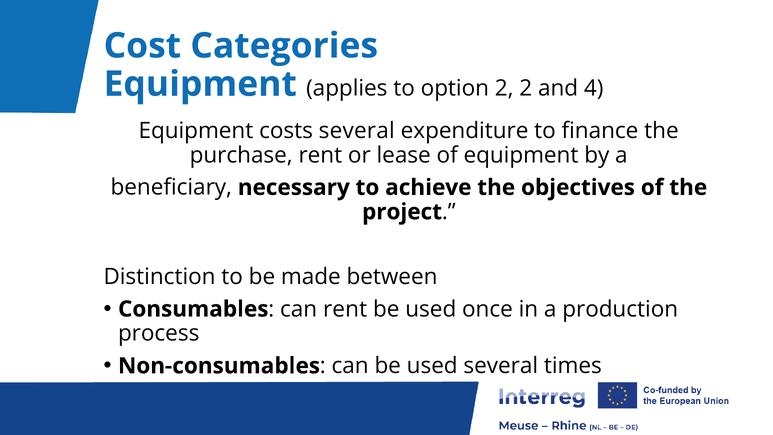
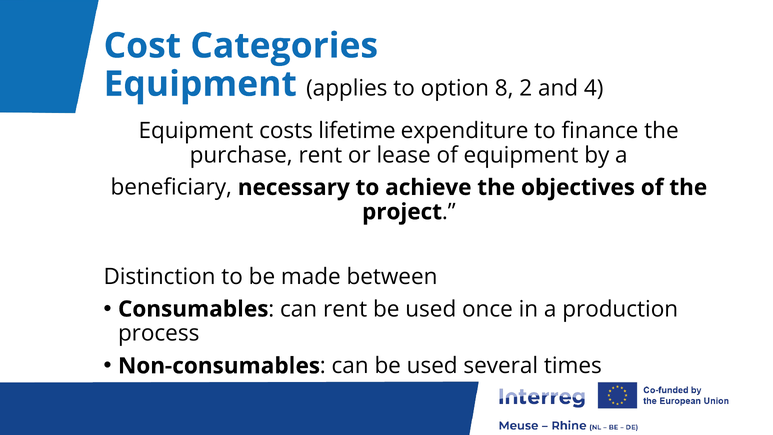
option 2: 2 -> 8
costs several: several -> lifetime
